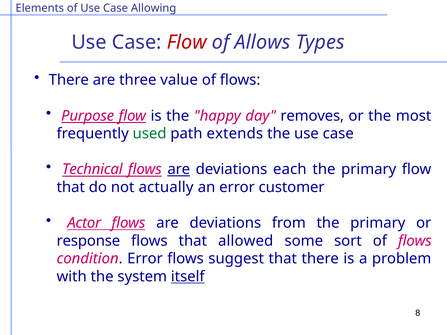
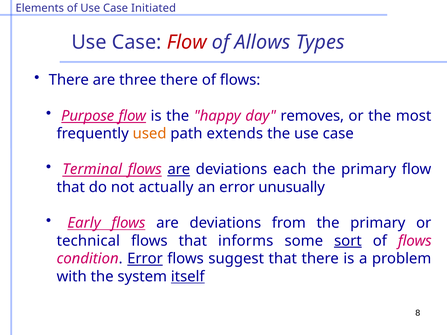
Allowing: Allowing -> Initiated
three value: value -> there
used colour: green -> orange
Technical: Technical -> Terminal
customer: customer -> unusually
Actor: Actor -> Early
response: response -> technical
allowed: allowed -> informs
sort underline: none -> present
Error at (145, 259) underline: none -> present
